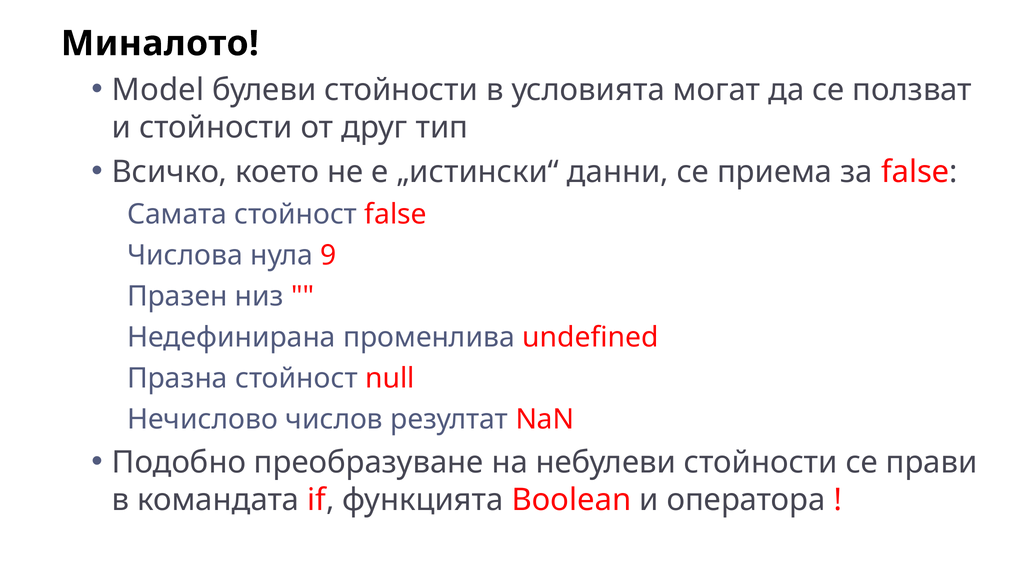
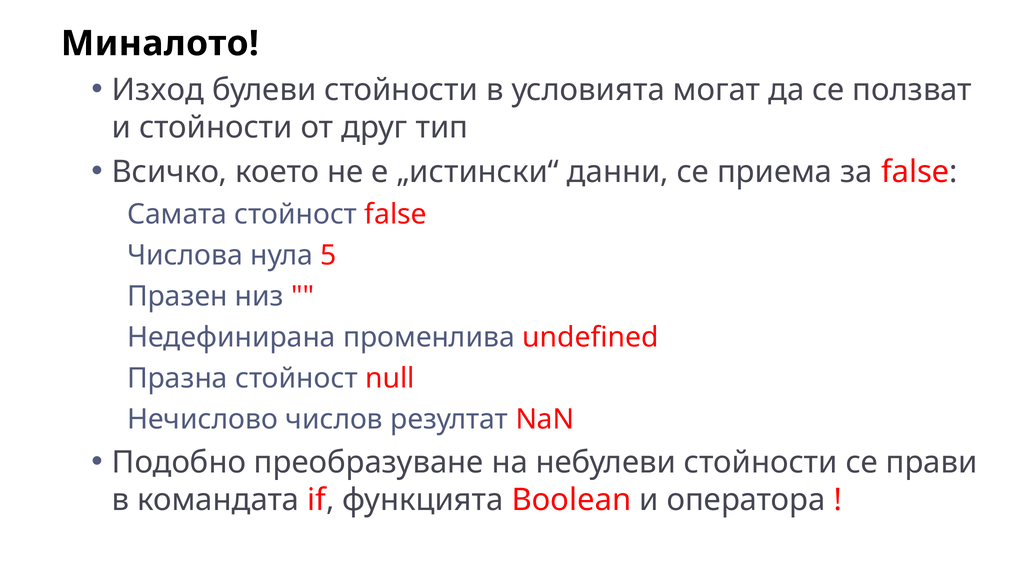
Model: Model -> Изход
9: 9 -> 5
